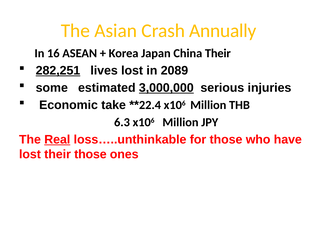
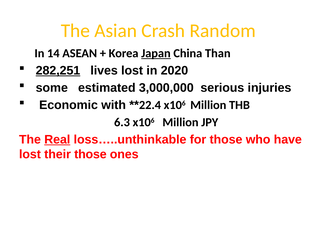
Annually: Annually -> Random
16: 16 -> 14
Japan underline: none -> present
China Their: Their -> Than
2089: 2089 -> 2020
3,000,000 underline: present -> none
take: take -> with
